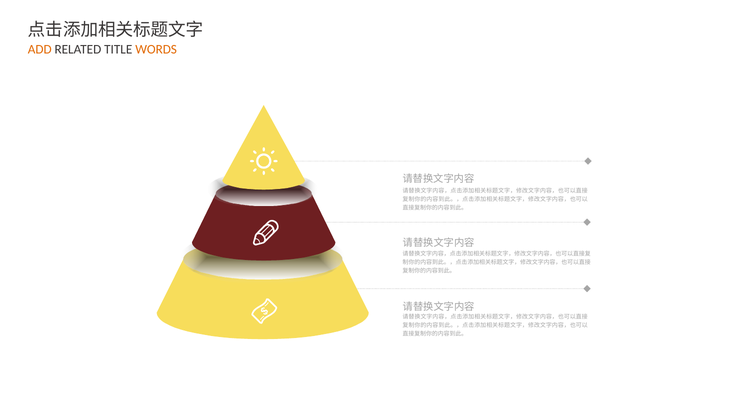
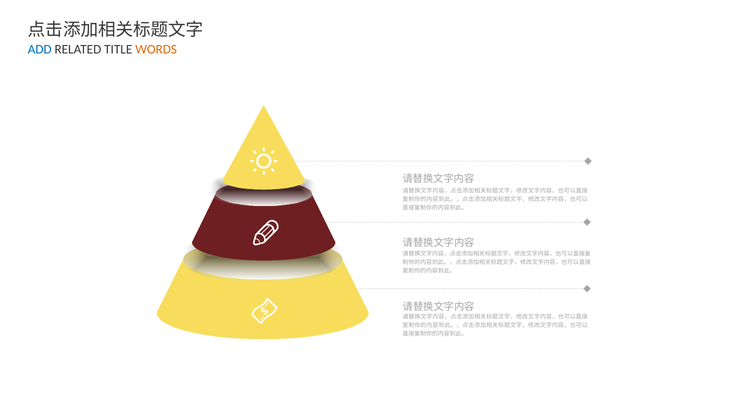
ADD colour: orange -> blue
